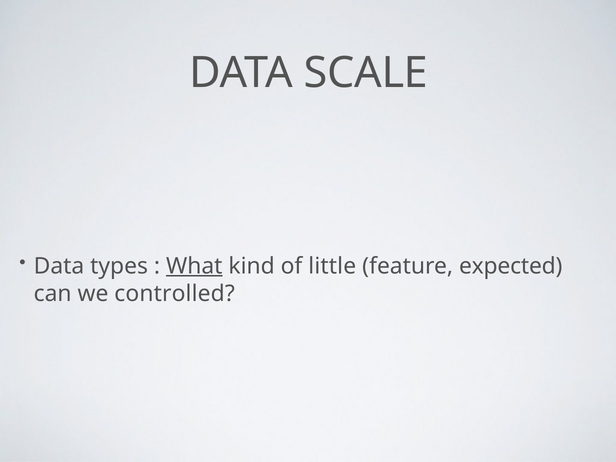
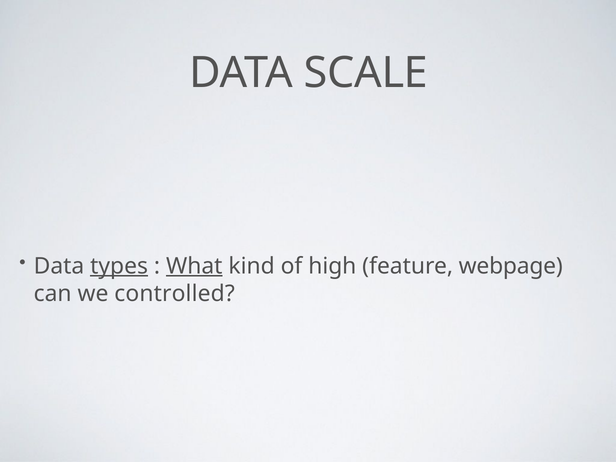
types underline: none -> present
little: little -> high
expected: expected -> webpage
